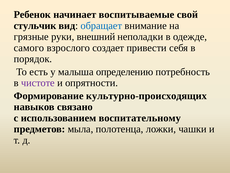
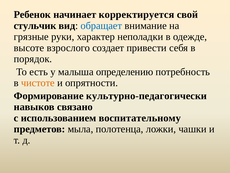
воспитываемые: воспитываемые -> корректируется
внешний: внешний -> характер
самого: самого -> высоте
чистоте colour: purple -> orange
культурно-происходящих: культурно-происходящих -> культурно-педагогически
